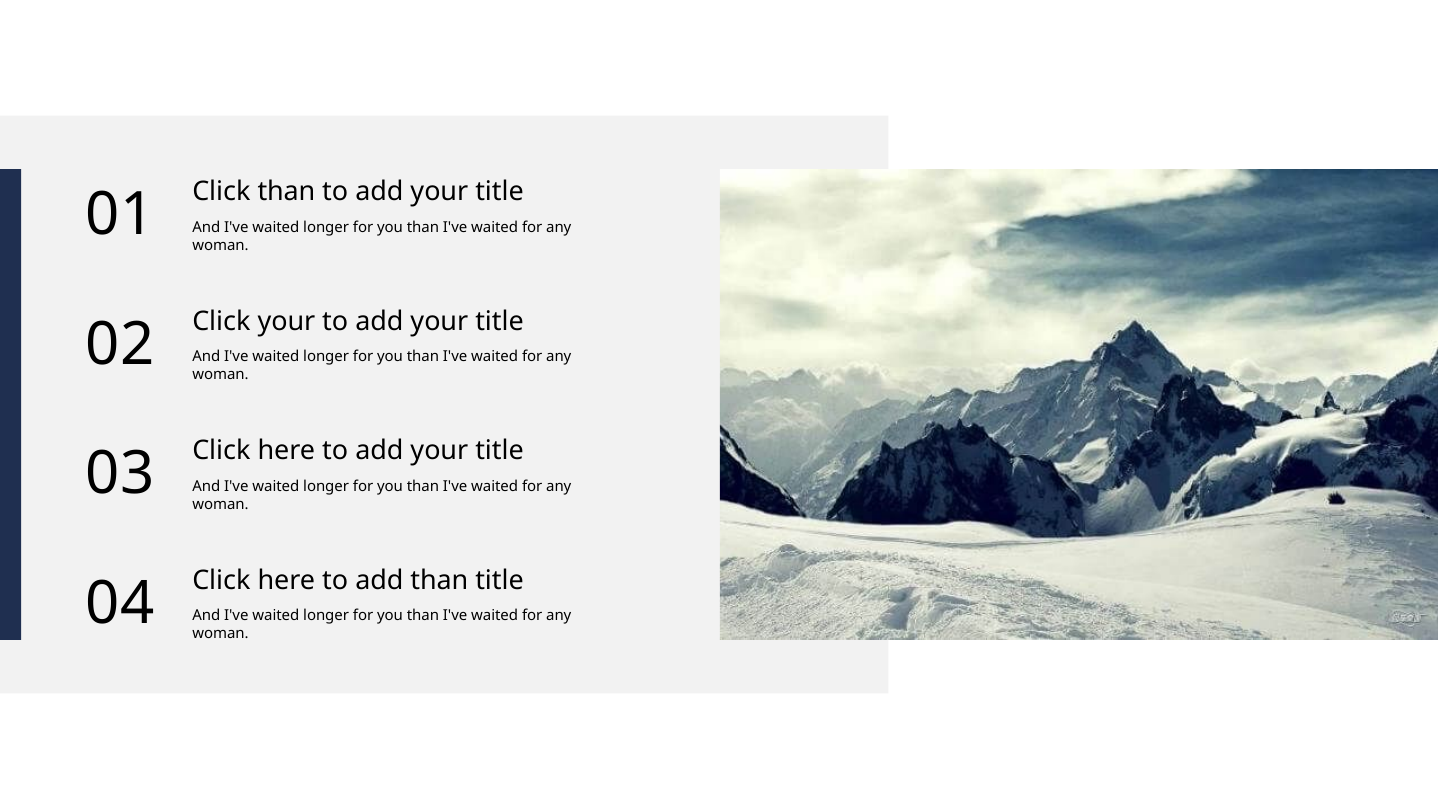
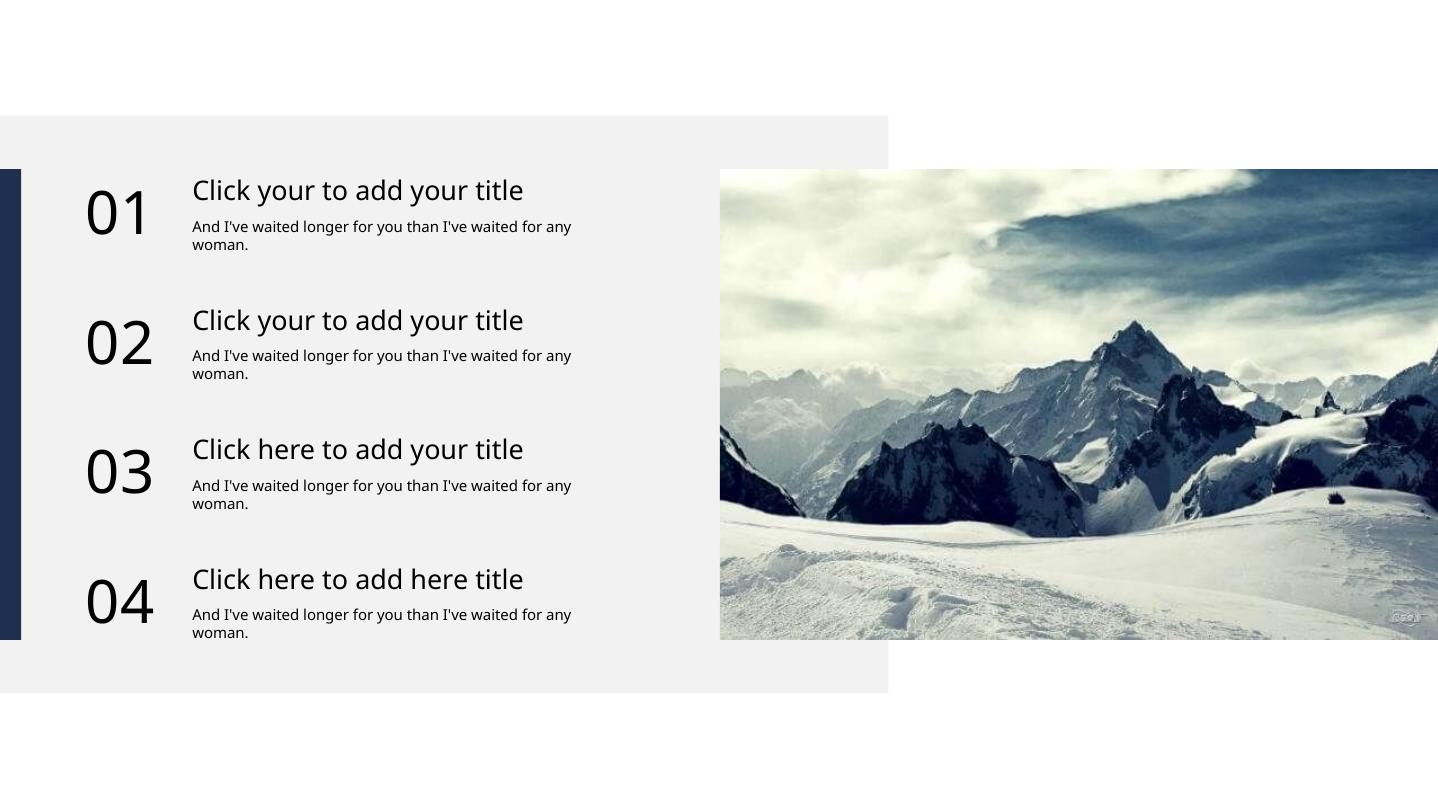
than at (286, 192): than -> your
add than: than -> here
